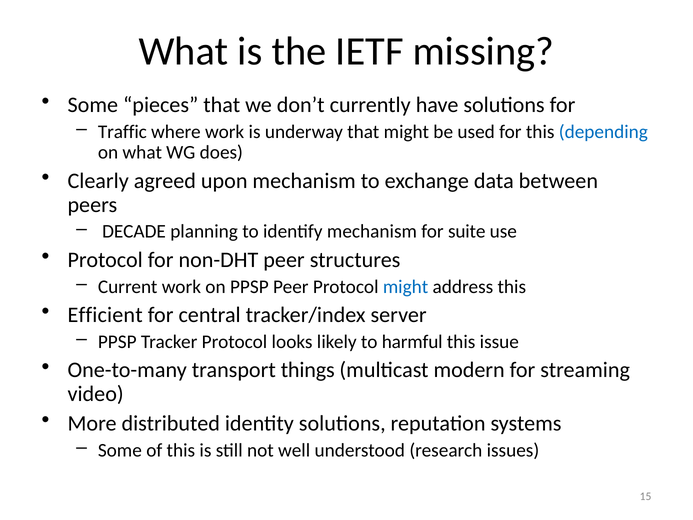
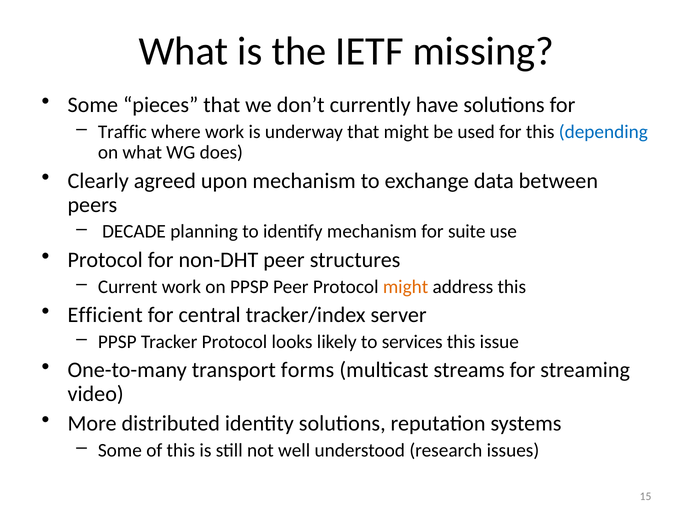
might at (406, 287) colour: blue -> orange
harmful: harmful -> services
things: things -> forms
modern: modern -> streams
